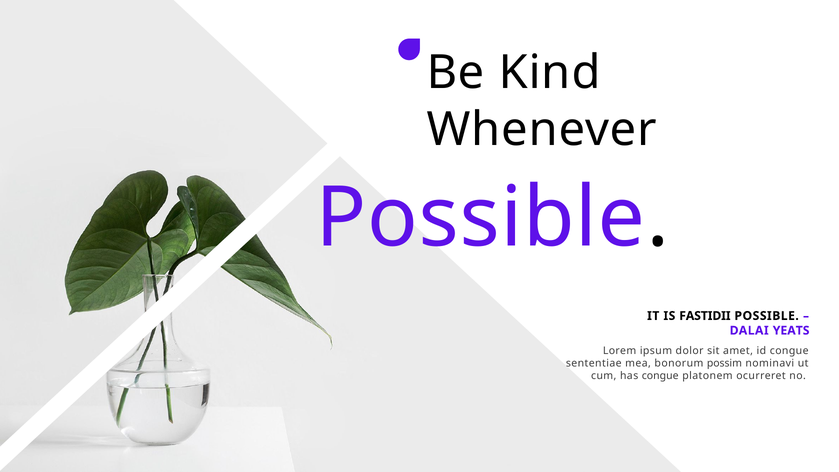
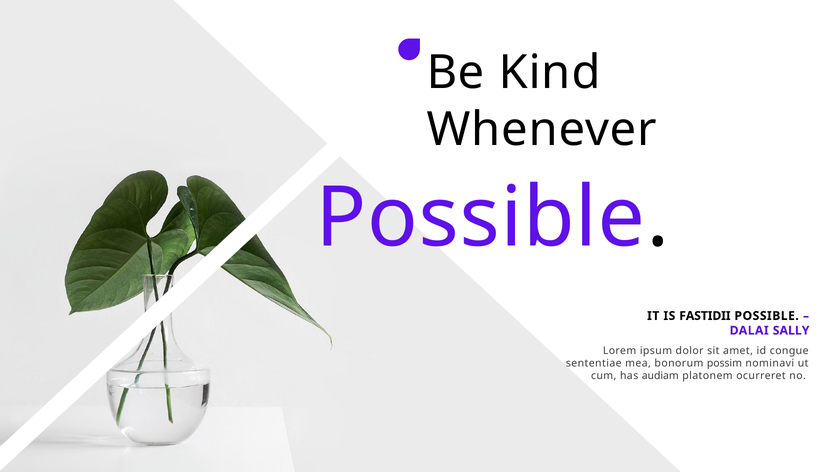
YEATS: YEATS -> SALLY
has congue: congue -> audiam
